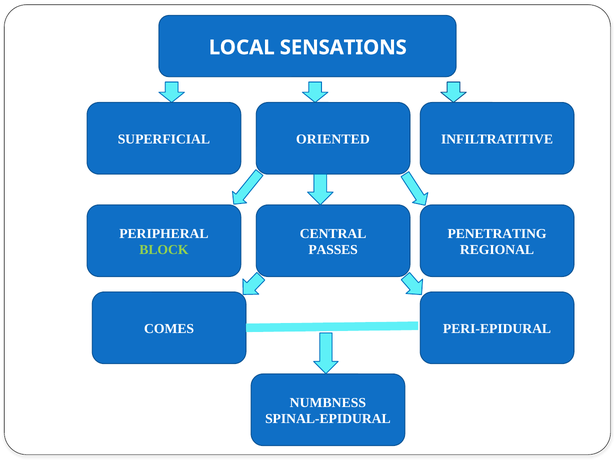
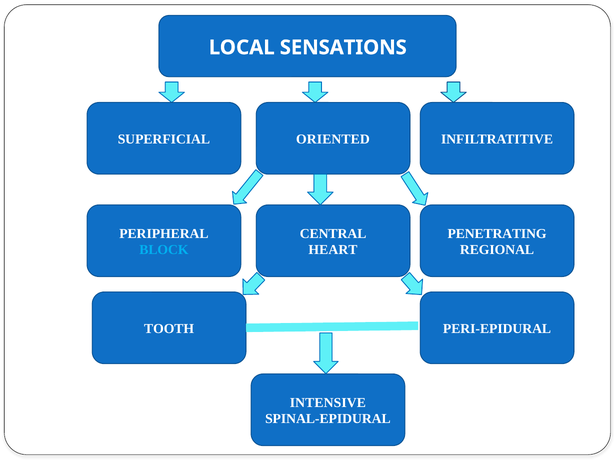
BLOCK colour: light green -> light blue
PASSES: PASSES -> HEART
COMES: COMES -> TOOTH
NUMBNESS: NUMBNESS -> INTENSIVE
